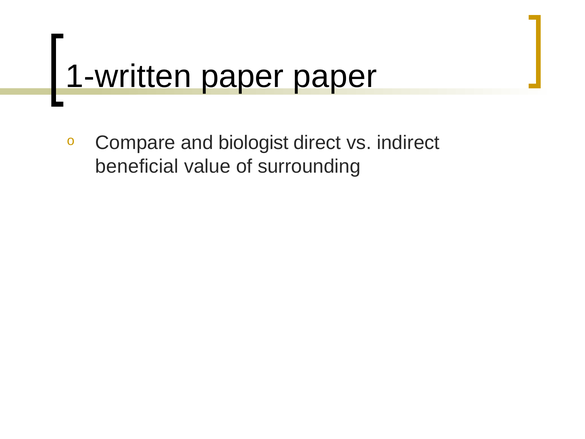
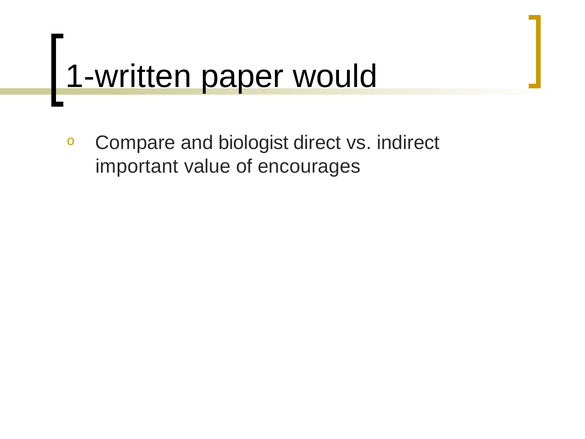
paper paper: paper -> would
beneficial: beneficial -> important
surrounding: surrounding -> encourages
